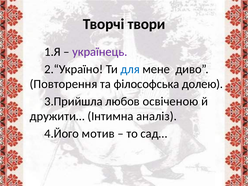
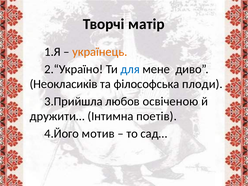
твори: твори -> матір
українець colour: purple -> orange
Повторення: Повторення -> Неокласиків
долею: долею -> плоди
аналіз: аналіз -> поетів
